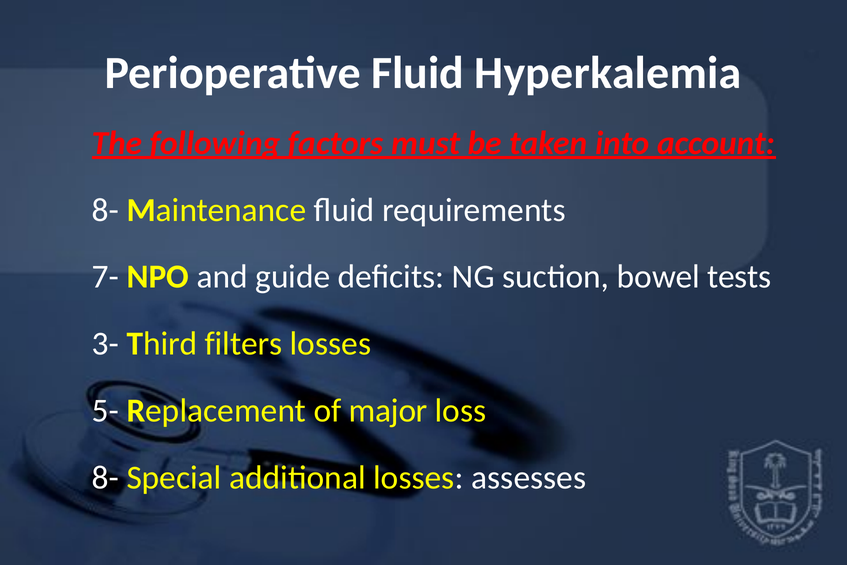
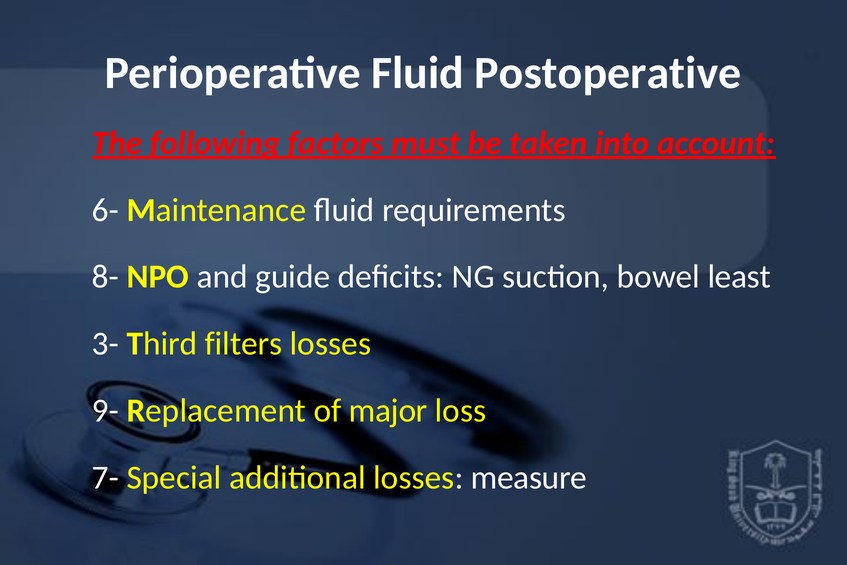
Hyperkalemia: Hyperkalemia -> Postoperative
8- at (105, 210): 8- -> 6-
7-: 7- -> 8-
tests: tests -> least
5-: 5- -> 9-
8- at (105, 478): 8- -> 7-
assesses: assesses -> measure
